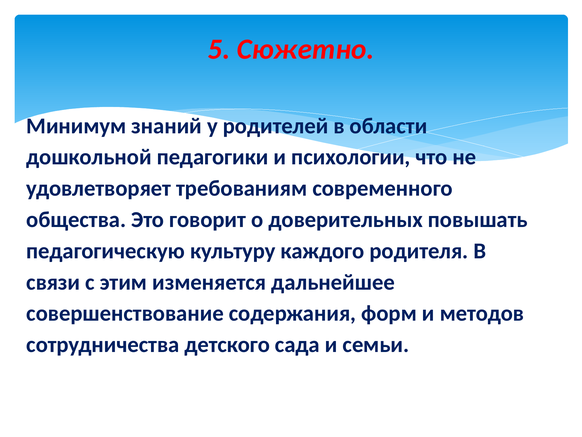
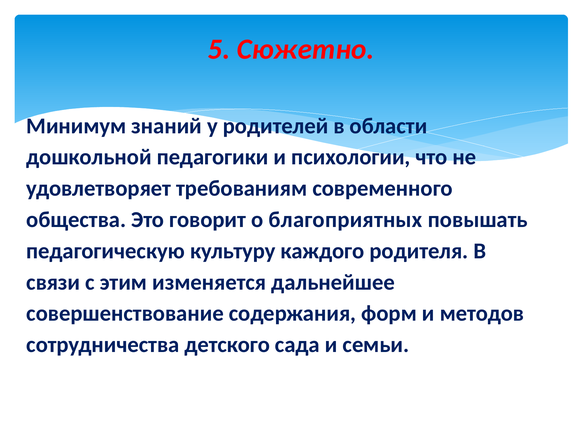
доверительных: доверительных -> благоприятных
